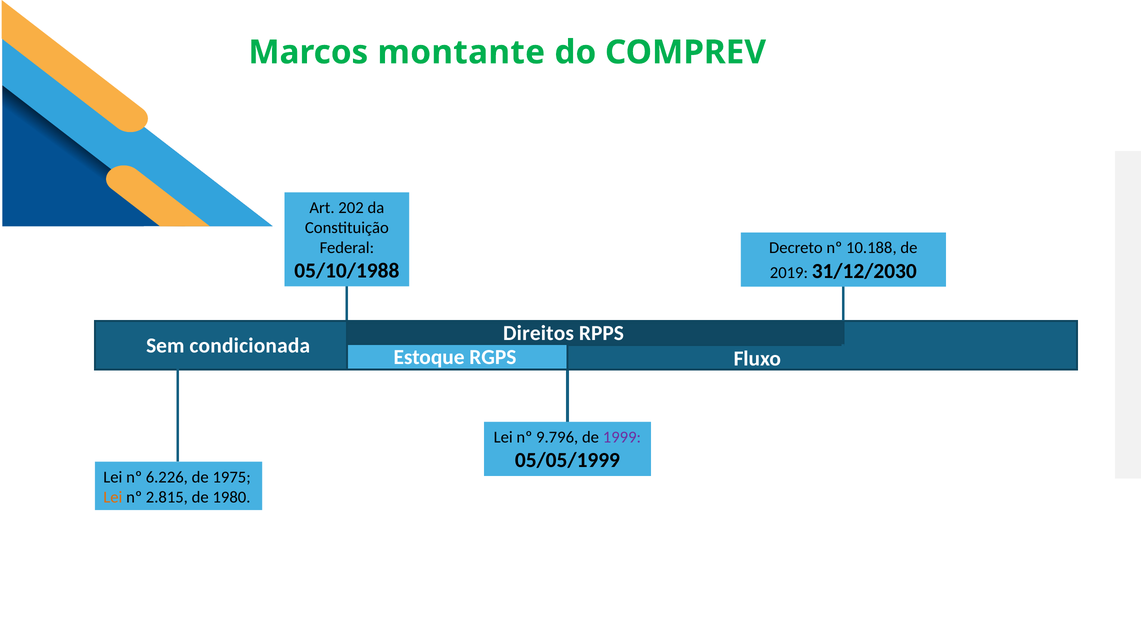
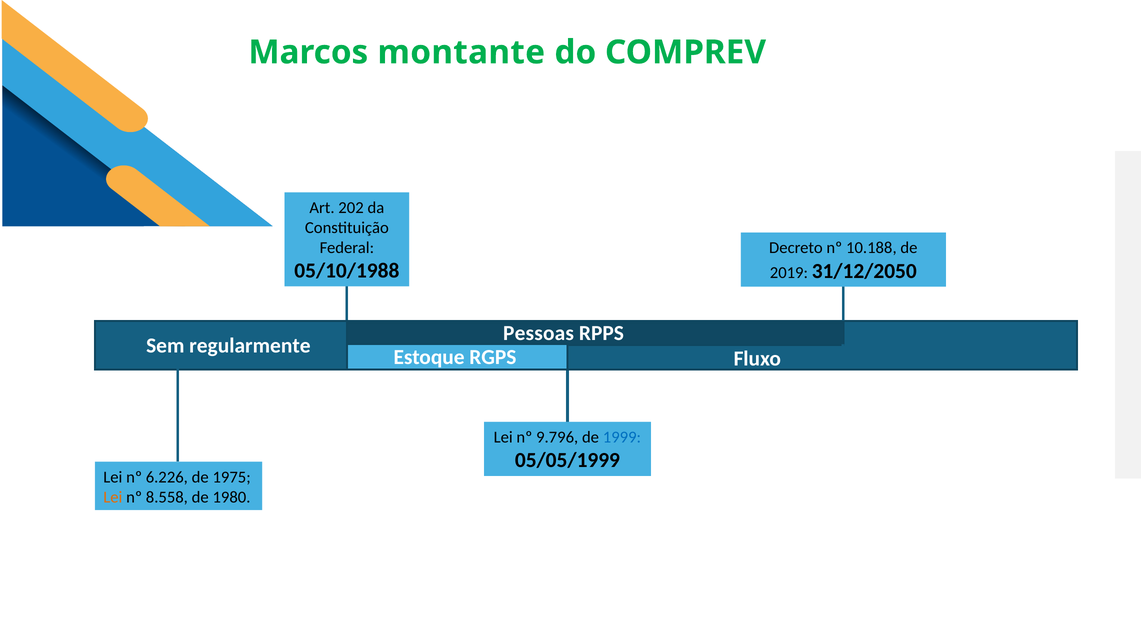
31/12/2030: 31/12/2030 -> 31/12/2050
Direitos: Direitos -> Pessoas
condicionada: condicionada -> regularmente
1999 colour: purple -> blue
2.815: 2.815 -> 8.558
